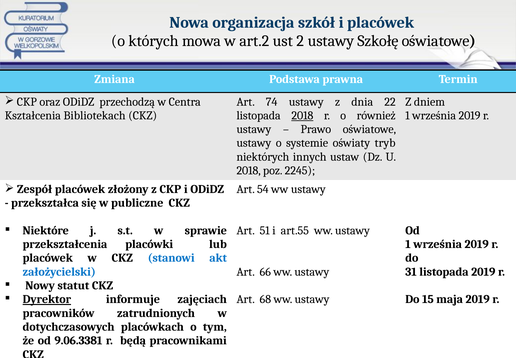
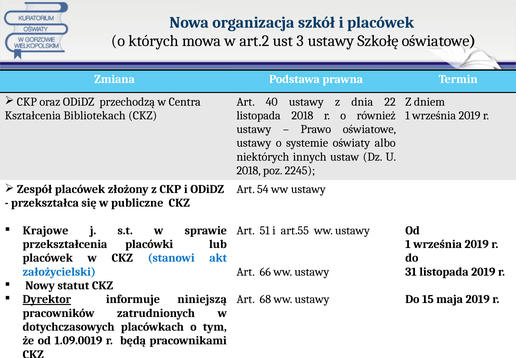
2: 2 -> 3
74: 74 -> 40
2018 at (302, 115) underline: present -> none
tryb: tryb -> albo
Niektóre: Niektóre -> Krajowe
zajęciach: zajęciach -> niniejszą
9.06.3381: 9.06.3381 -> 1.09.0019
